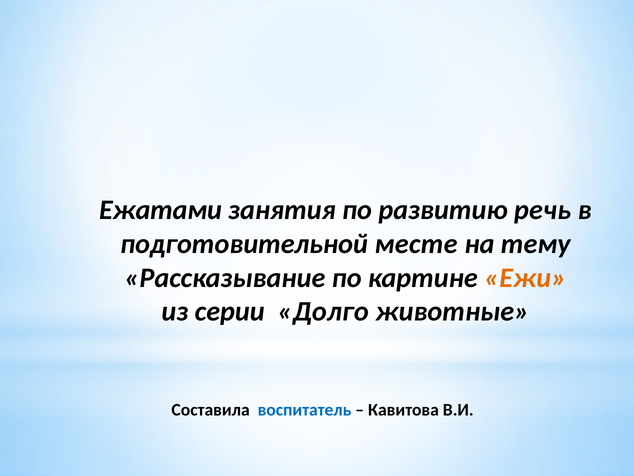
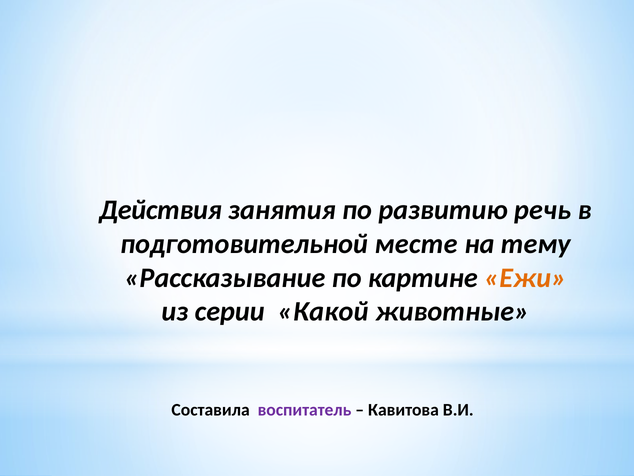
Ежатами: Ежатами -> Действия
Долго: Долго -> Какой
воспитатель colour: blue -> purple
